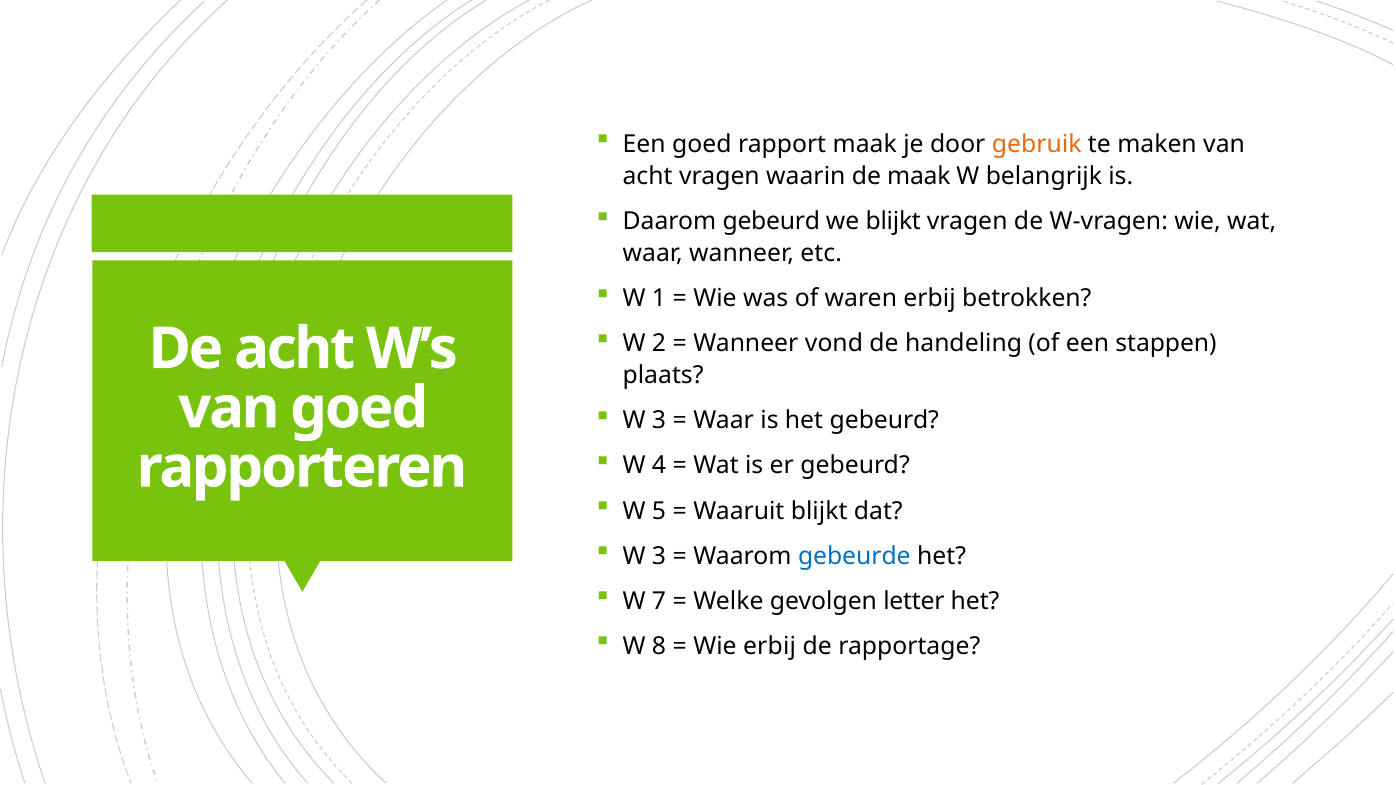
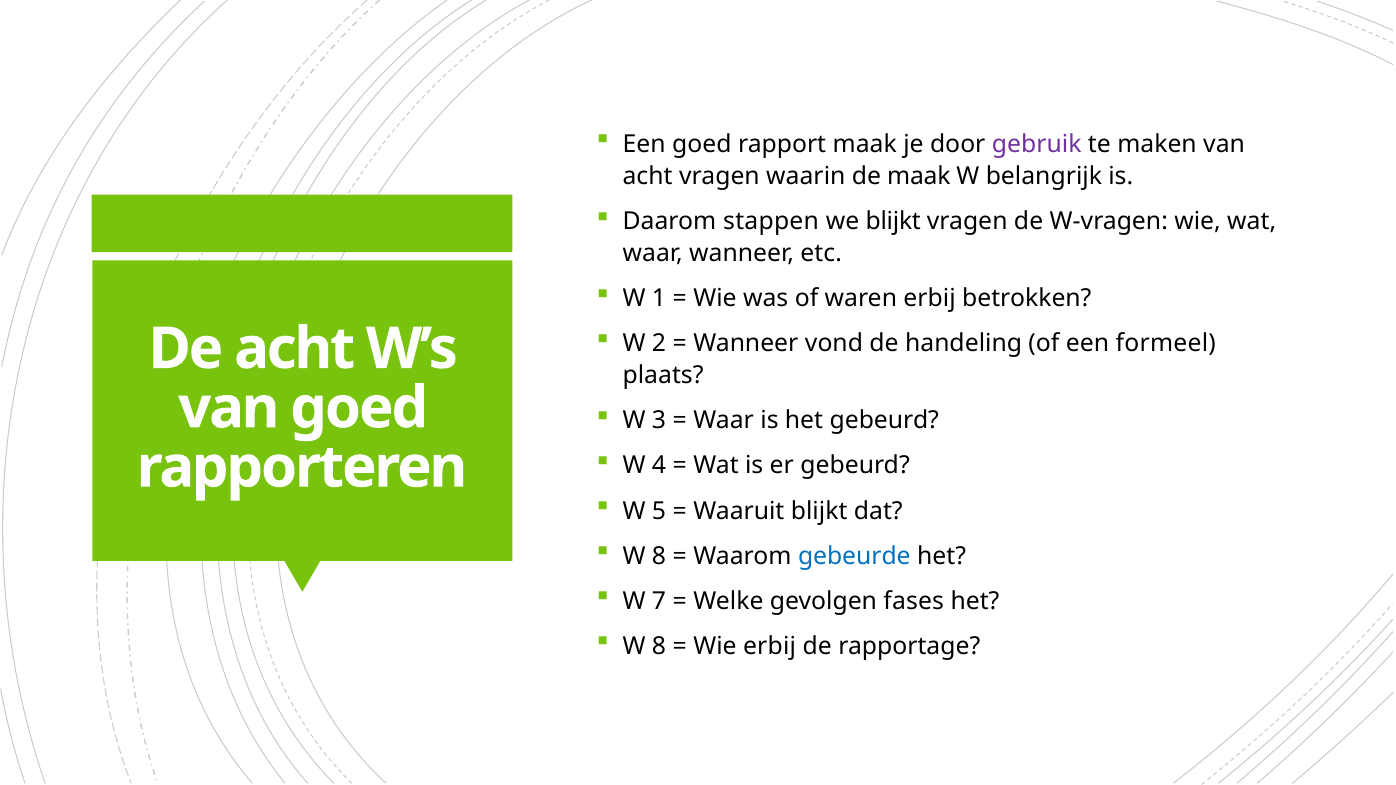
gebruik colour: orange -> purple
Daarom gebeurd: gebeurd -> stappen
stappen: stappen -> formeel
3 at (659, 556): 3 -> 8
letter: letter -> fases
